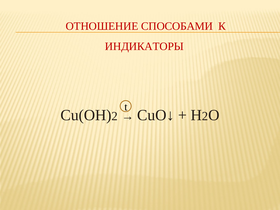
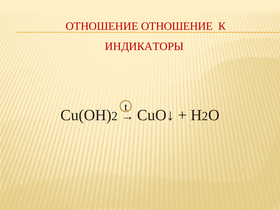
ОТНОШЕНИЕ СПОСОБАМИ: СПОСОБАМИ -> ОТНОШЕНИЕ
